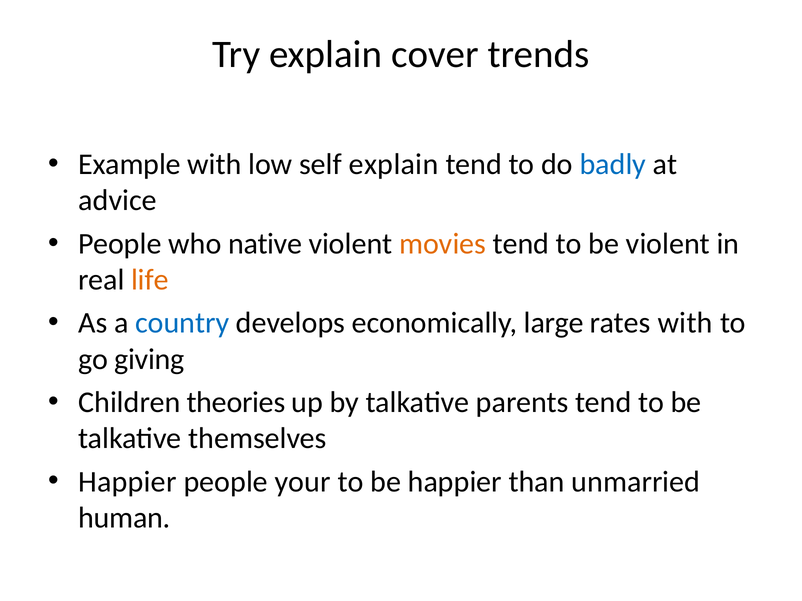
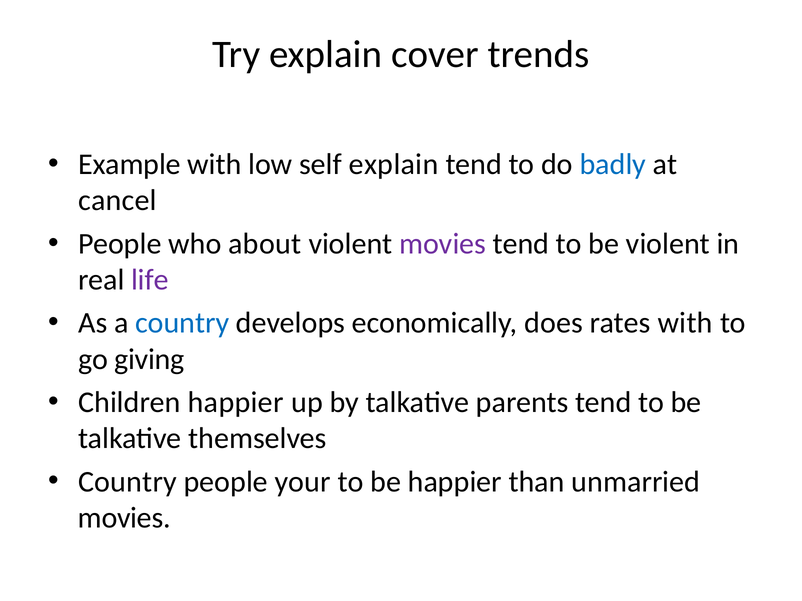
advice: advice -> cancel
native: native -> about
movies at (443, 244) colour: orange -> purple
life colour: orange -> purple
large: large -> does
Children theories: theories -> happier
Happier at (127, 482): Happier -> Country
human at (124, 518): human -> movies
